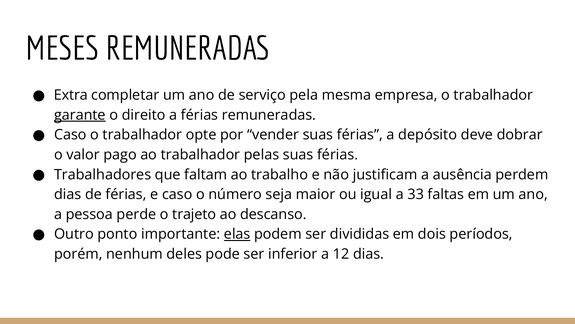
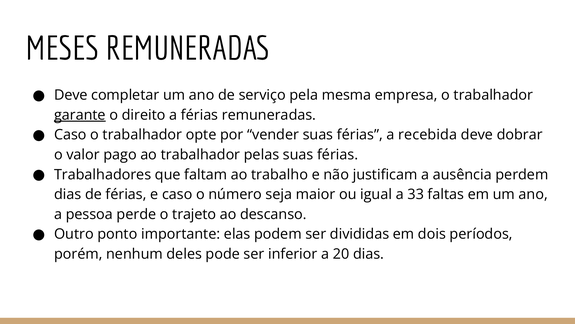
Extra at (71, 95): Extra -> Deve
depósito: depósito -> recebida
elas underline: present -> none
12: 12 -> 20
